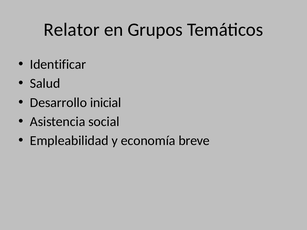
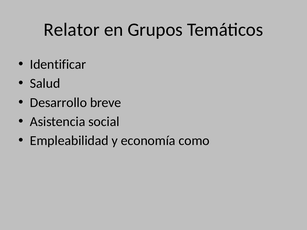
inicial: inicial -> breve
breve: breve -> como
